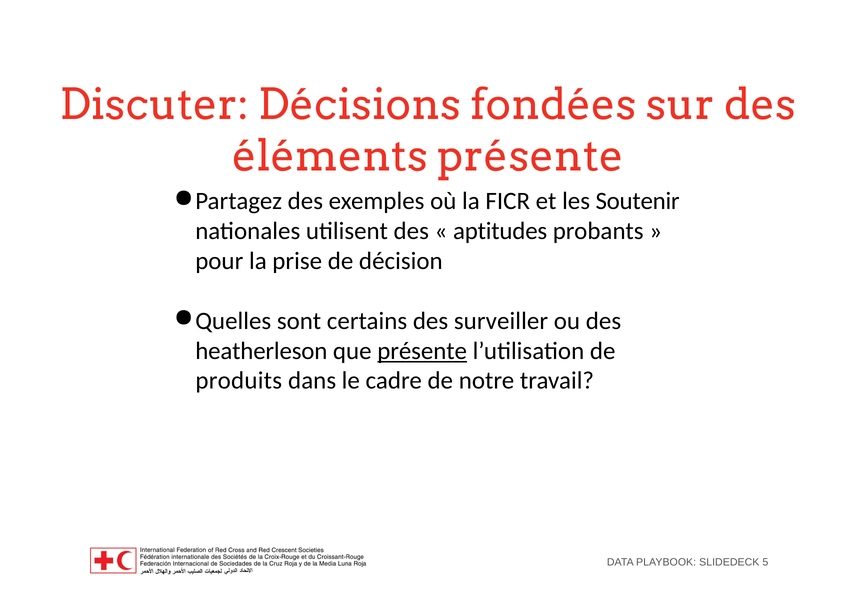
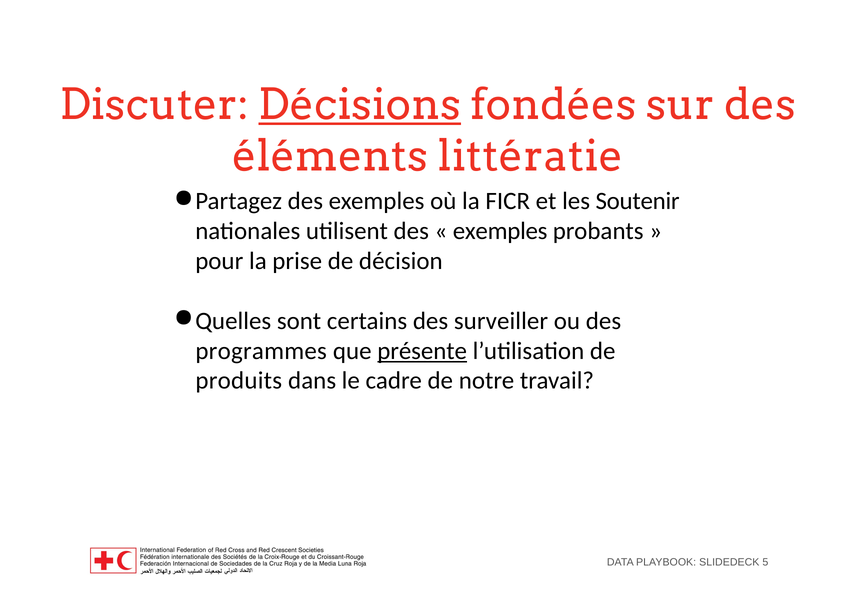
Décisions underline: none -> present
éléments présente: présente -> littératie
aptitudes at (500, 231): aptitudes -> exemples
heatherleson: heatherleson -> programmes
